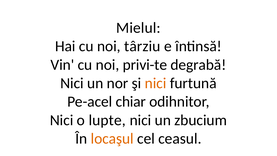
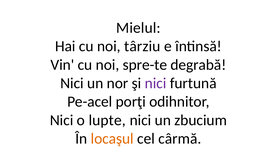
privi-te: privi-te -> spre-te
nici at (156, 83) colour: orange -> purple
chiar: chiar -> porţi
ceasul: ceasul -> cârmă
